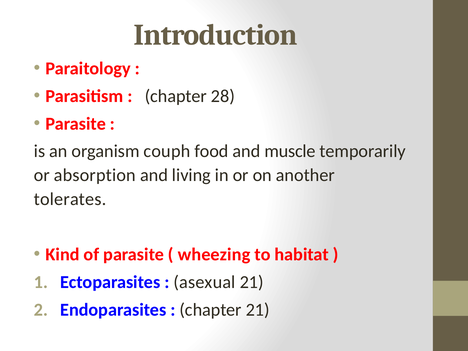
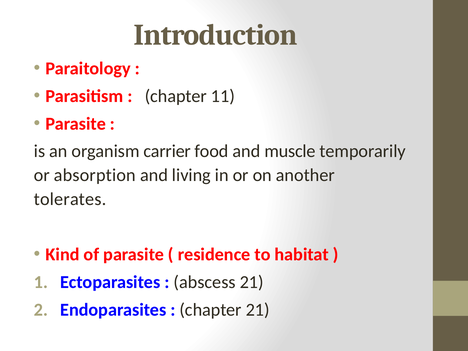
28: 28 -> 11
couph: couph -> carrier
wheezing: wheezing -> residence
asexual: asexual -> abscess
